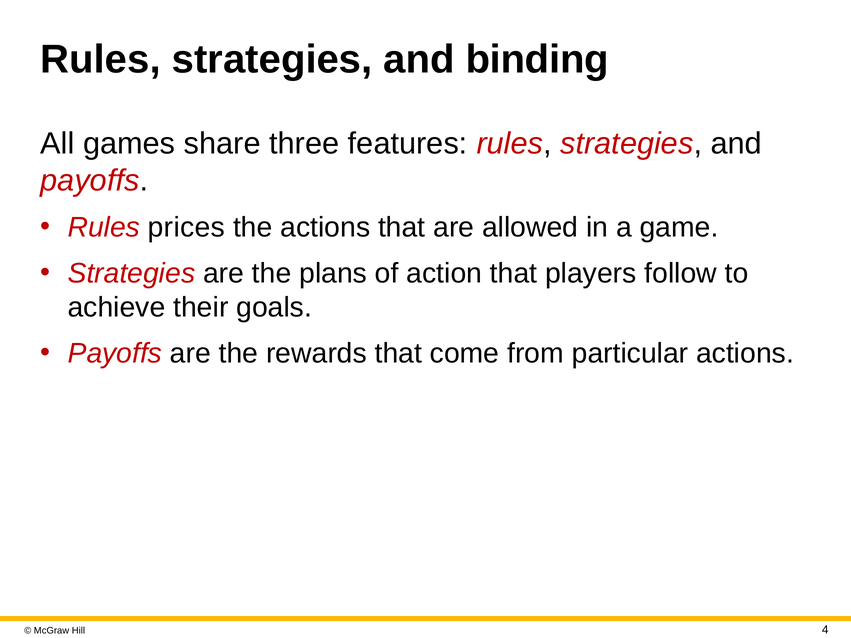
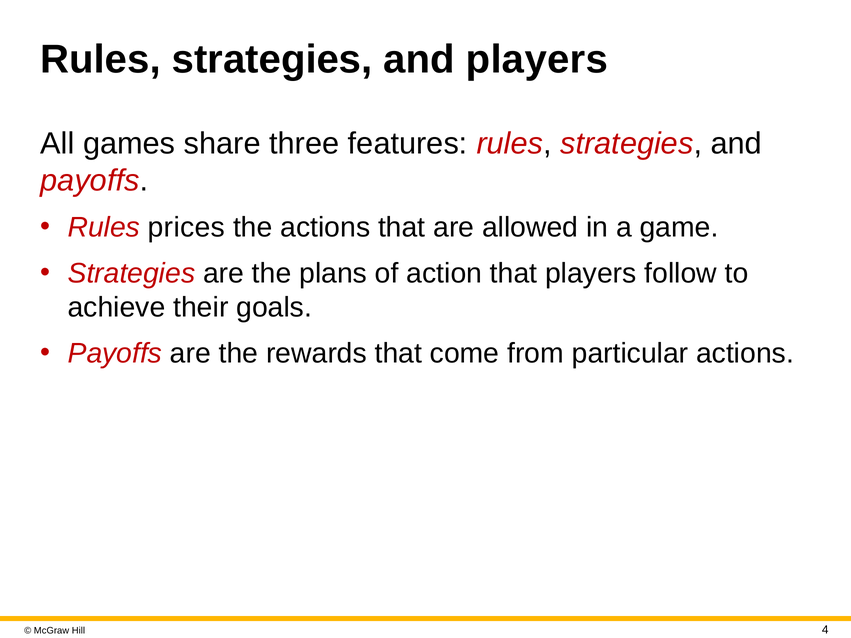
and binding: binding -> players
